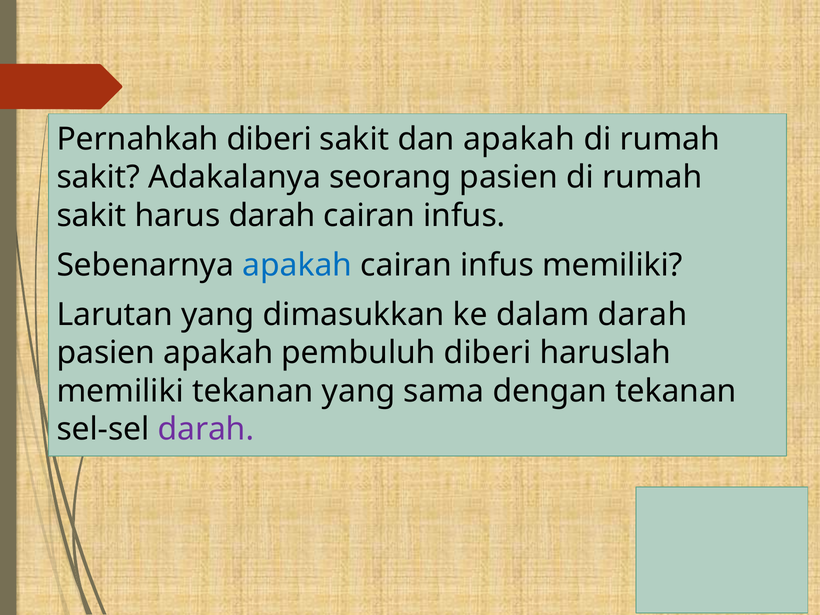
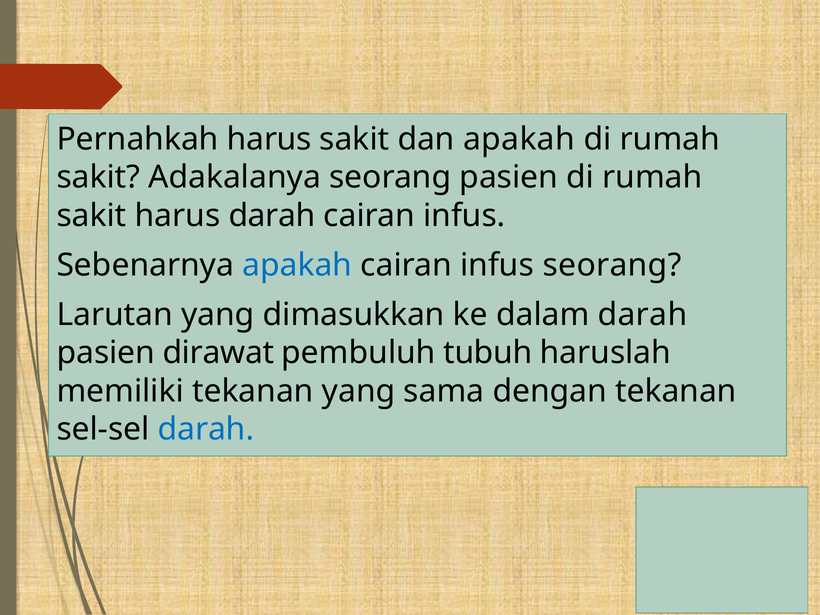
Pernahkah diberi: diberi -> harus
infus memiliki: memiliki -> seorang
pasien apakah: apakah -> dirawat
pembuluh diberi: diberi -> tubuh
darah at (206, 429) colour: purple -> blue
